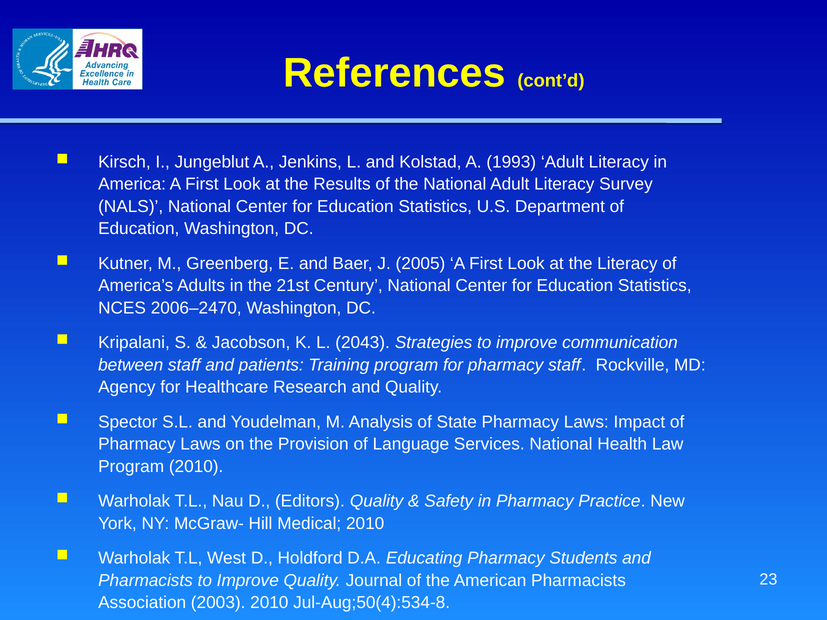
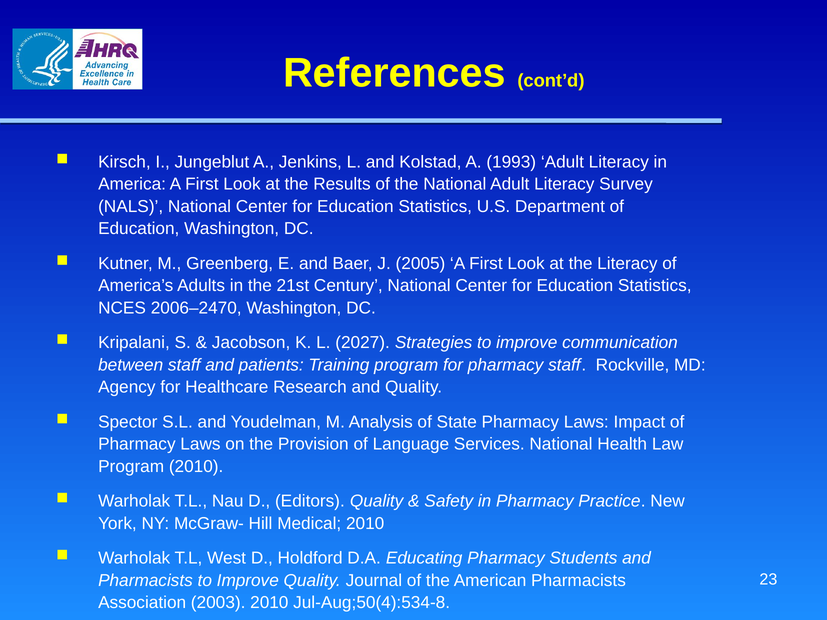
2043: 2043 -> 2027
